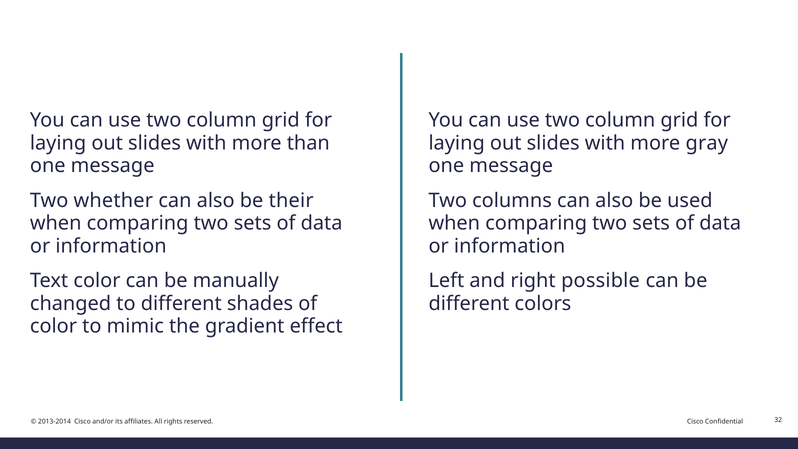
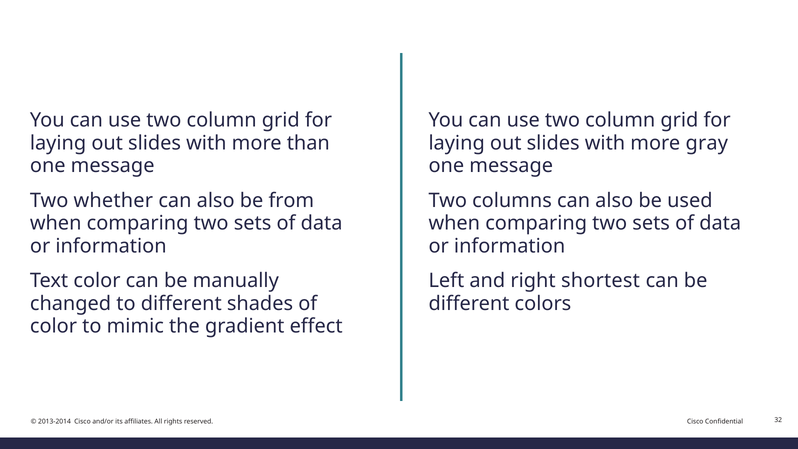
their: their -> from
possible: possible -> shortest
